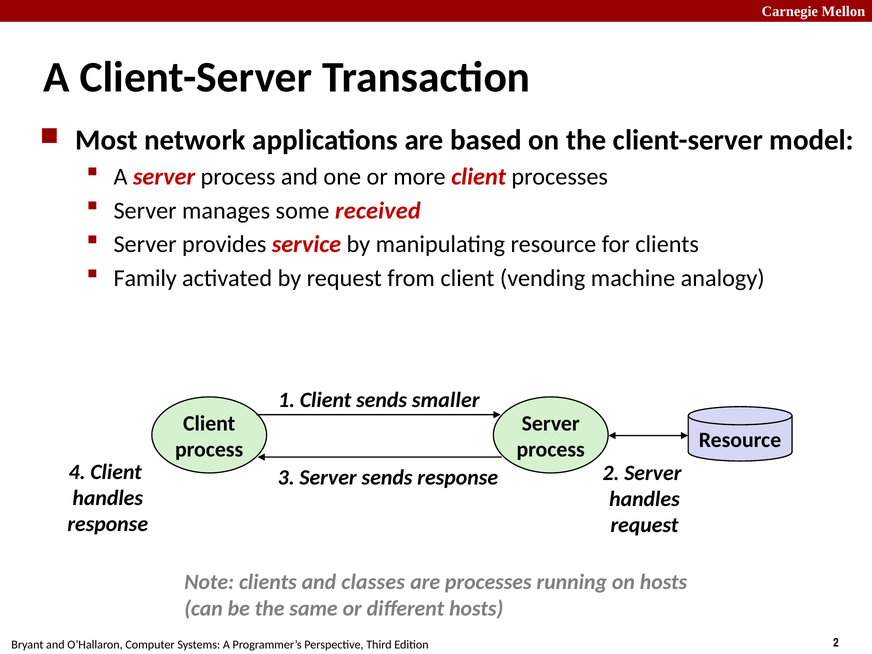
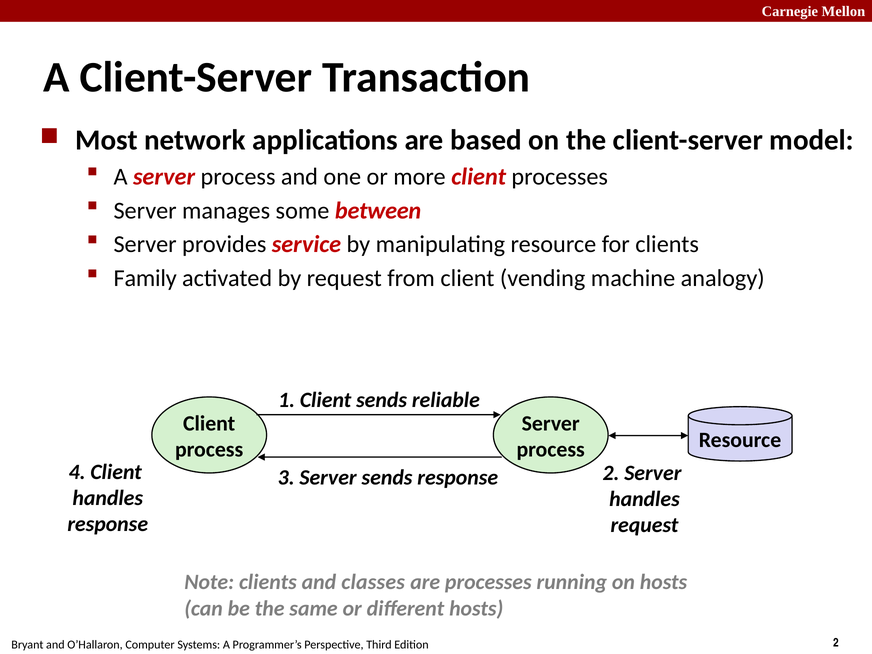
received: received -> between
smaller: smaller -> reliable
